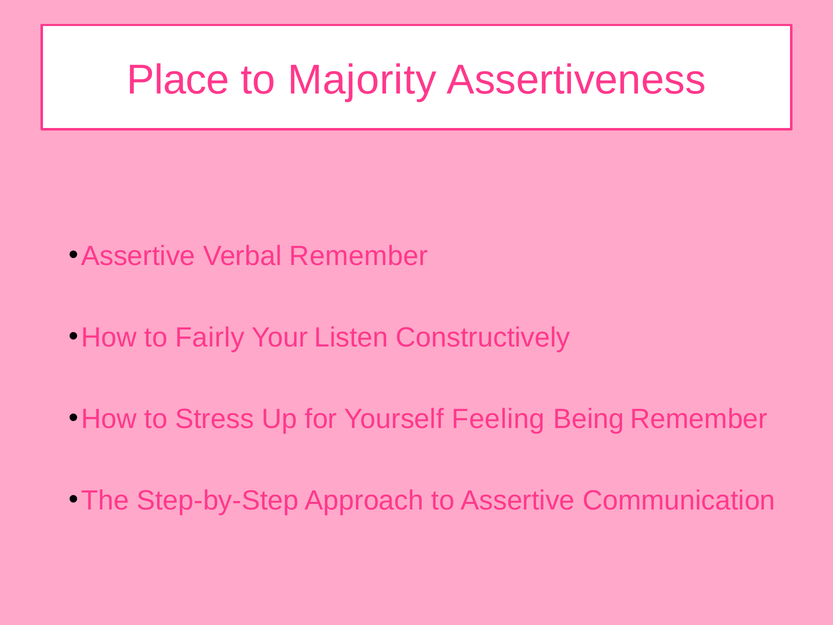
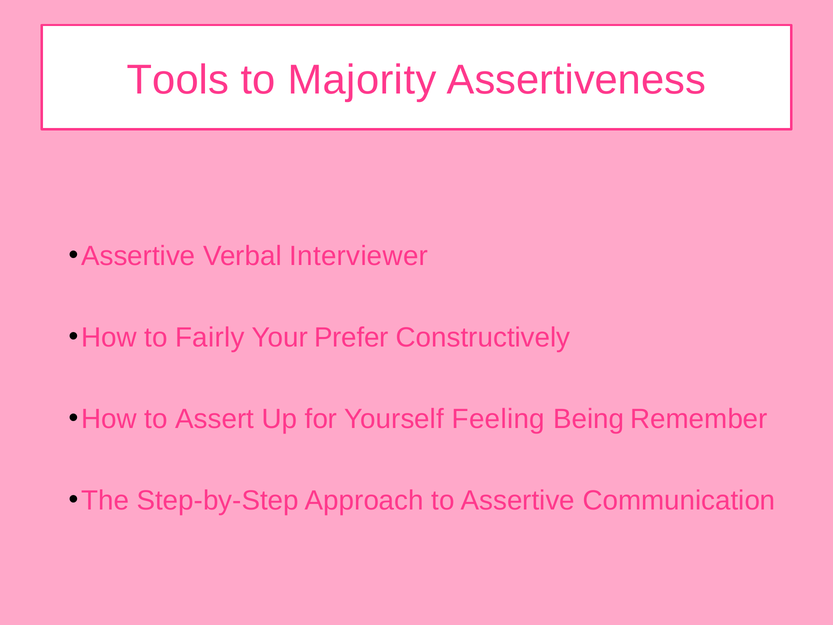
Place: Place -> Tools
Verbal Remember: Remember -> Interviewer
Listen: Listen -> Prefer
Stress: Stress -> Assert
